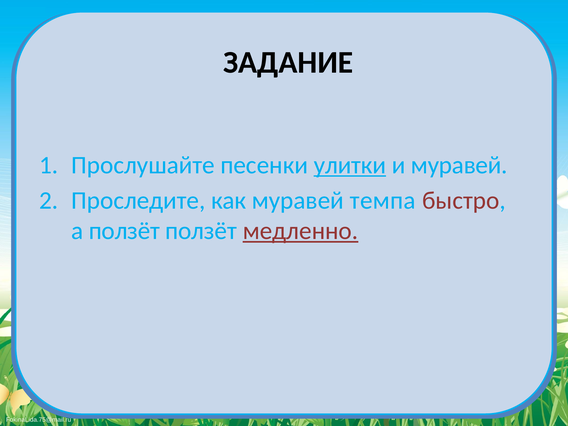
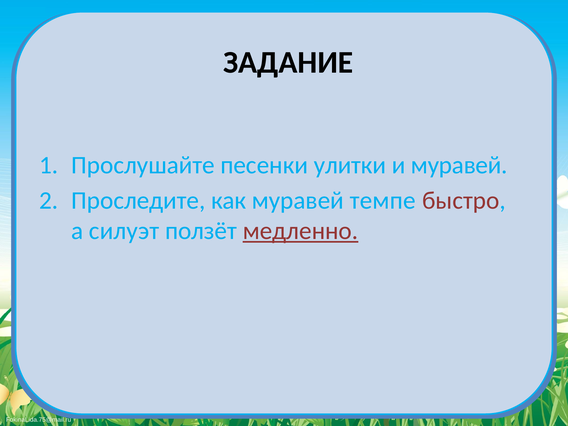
улитки underline: present -> none
темпа: темпа -> темпе
а ползёт: ползёт -> силуэт
